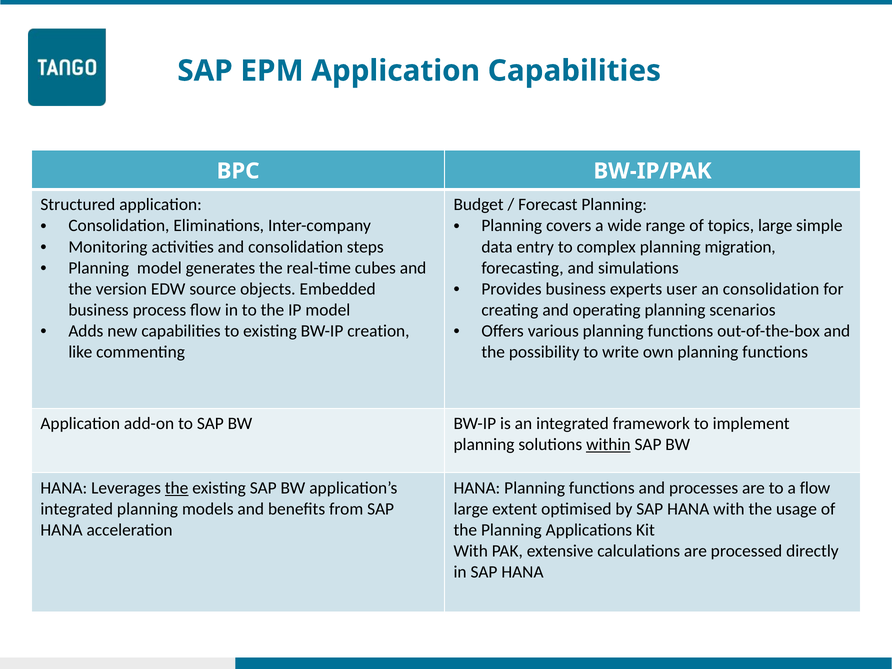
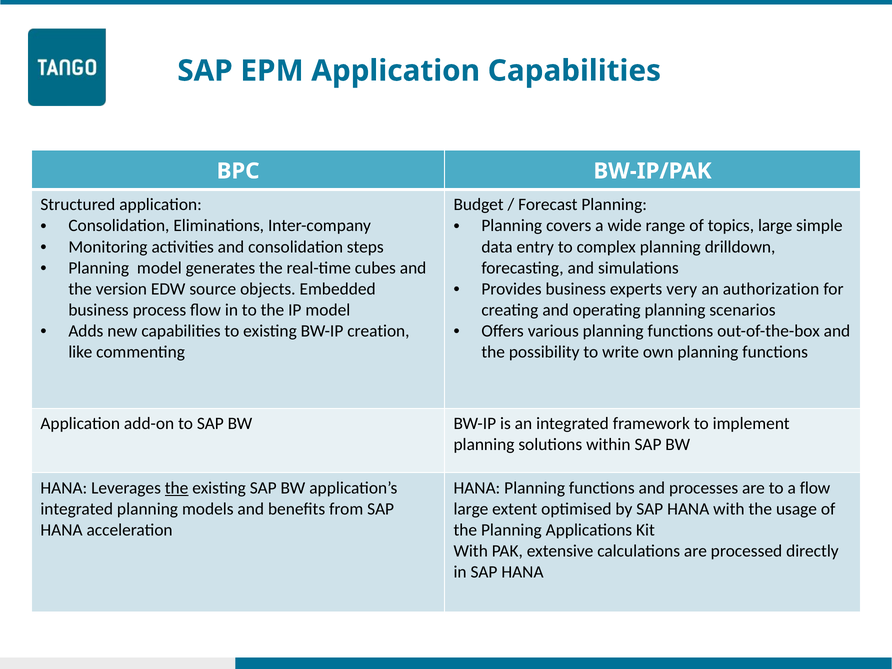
migration: migration -> drilldown
user: user -> very
an consolidation: consolidation -> authorization
within underline: present -> none
